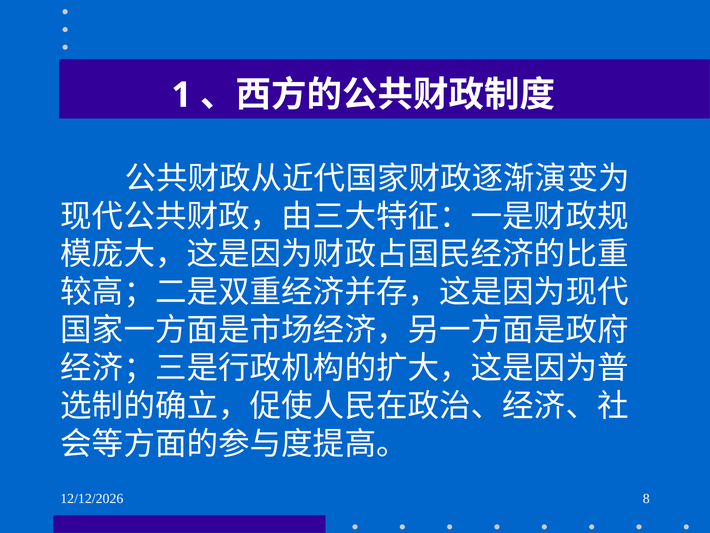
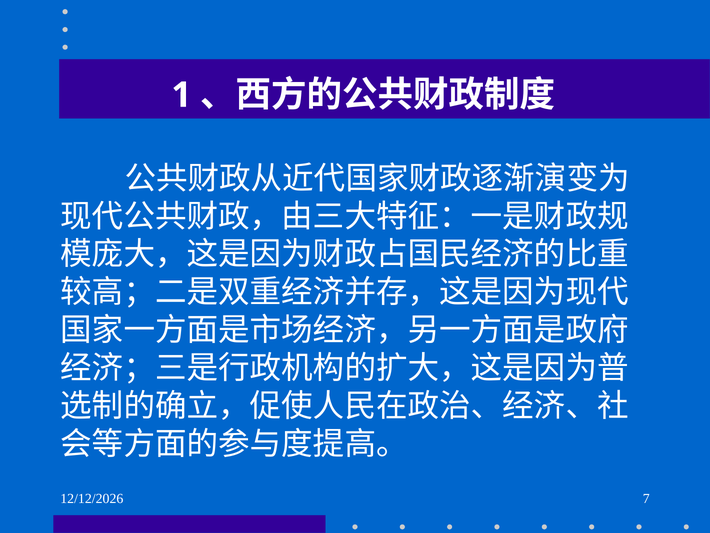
8: 8 -> 7
